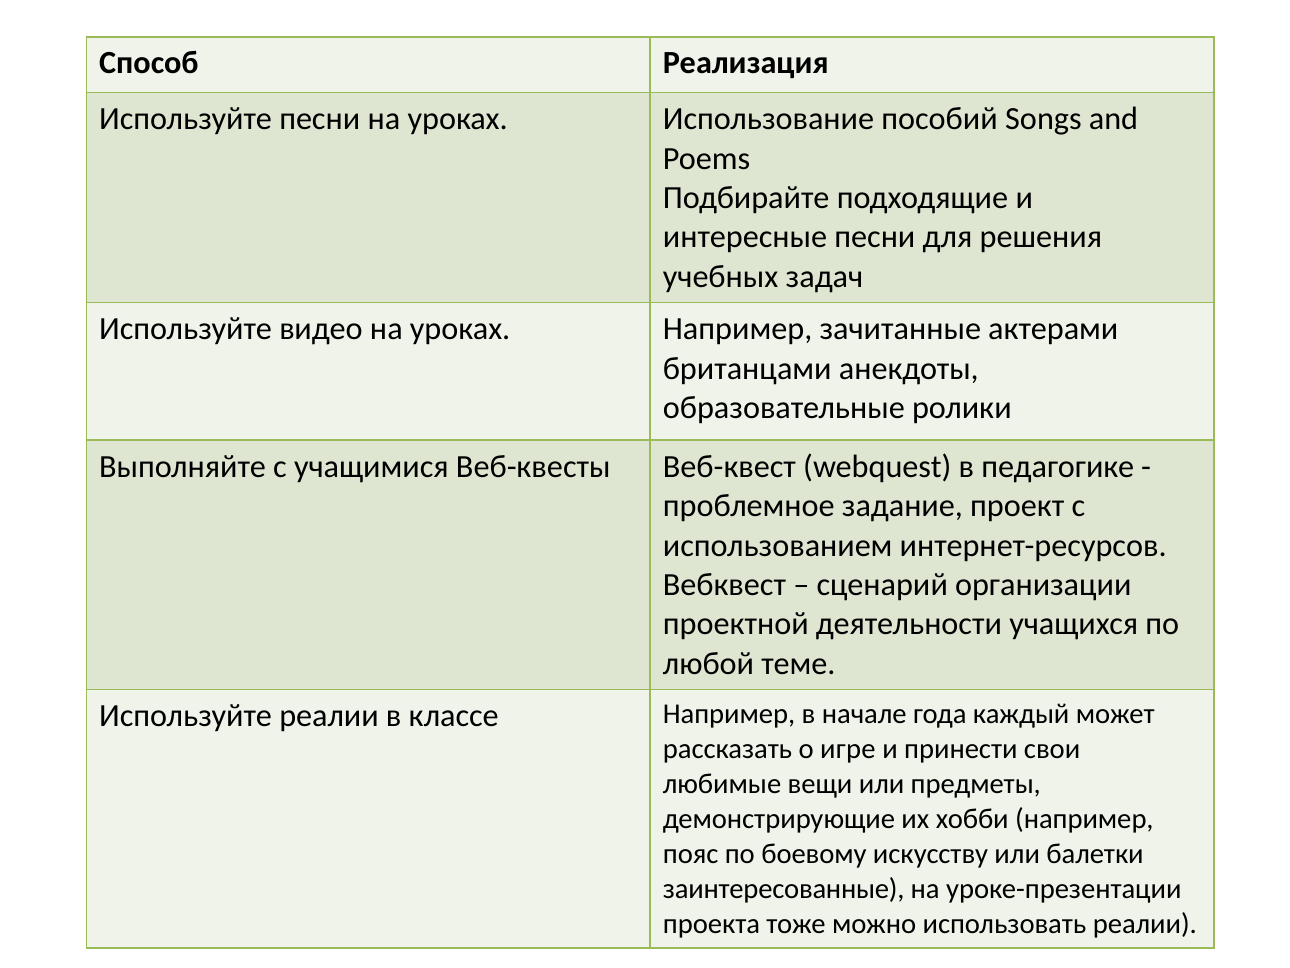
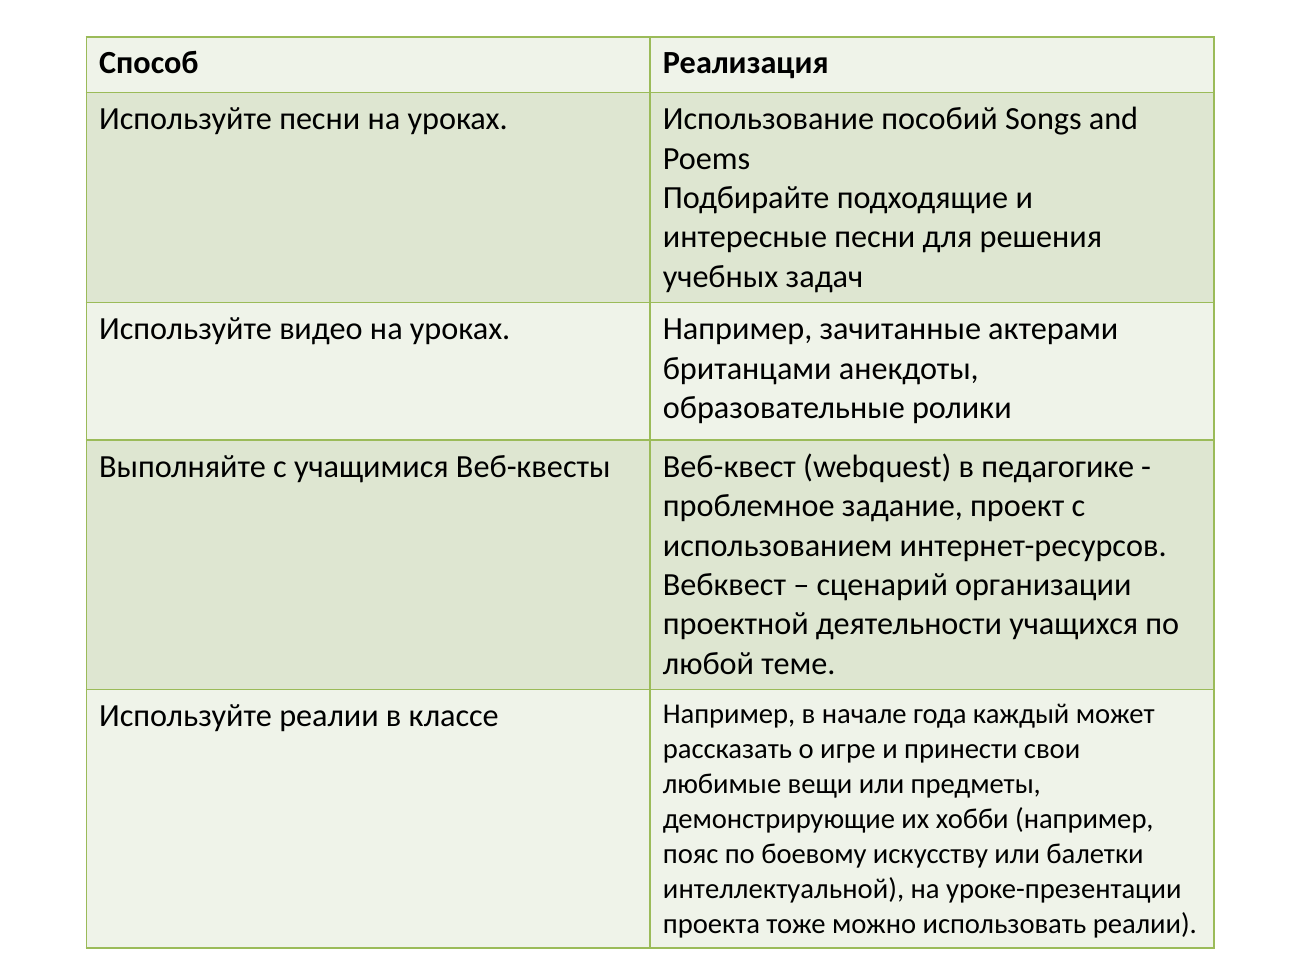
заинтересованные: заинтересованные -> интеллектуальной
